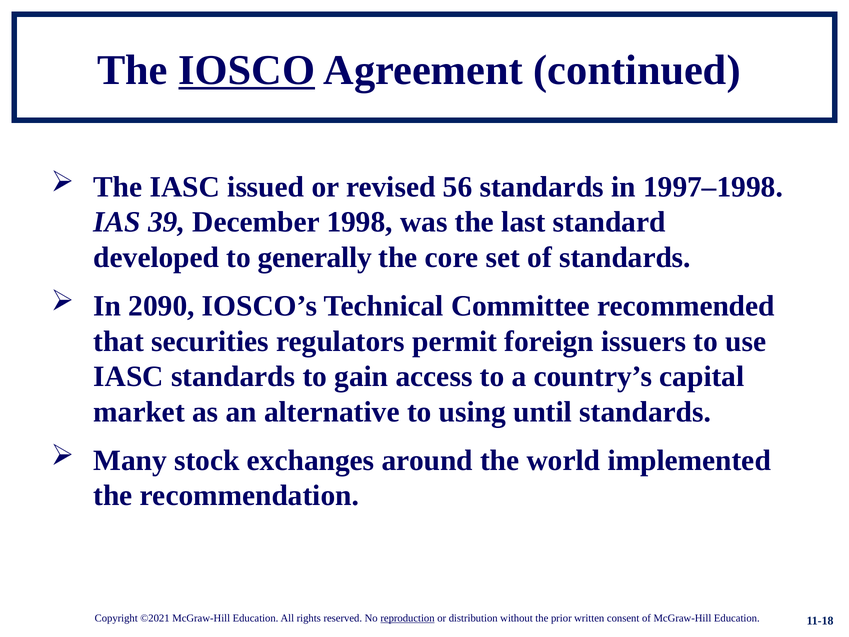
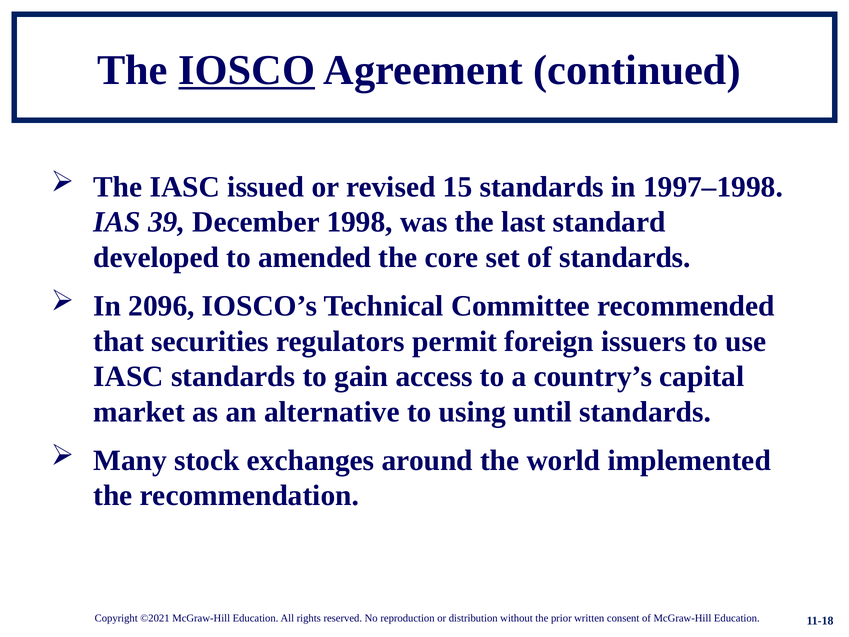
56: 56 -> 15
generally: generally -> amended
2090: 2090 -> 2096
reproduction underline: present -> none
